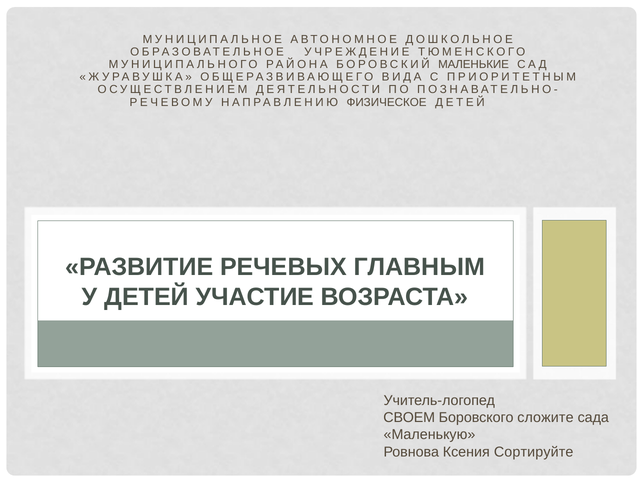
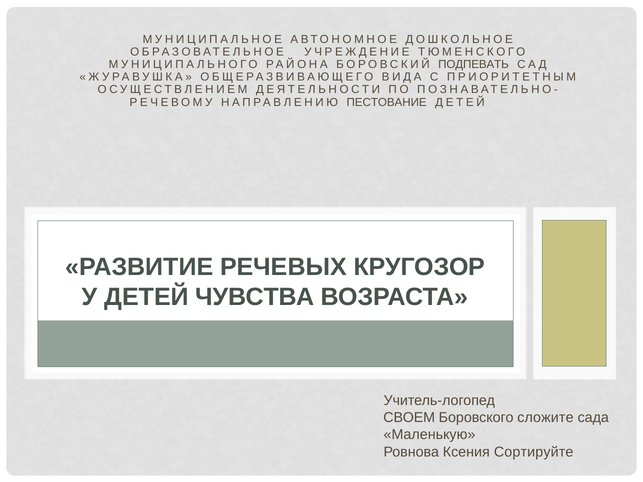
МАЛЕНЬКИЕ: МАЛЕНЬКИЕ -> ПОДПЕВАТЬ
ФИЗИЧЕСКОЕ: ФИЗИЧЕСКОЕ -> ПЕСТОВАНИЕ
ГЛАВНЫМ: ГЛАВНЫМ -> КРУГОЗОР
УЧАСТИЕ: УЧАСТИЕ -> ЧУВСТВА
